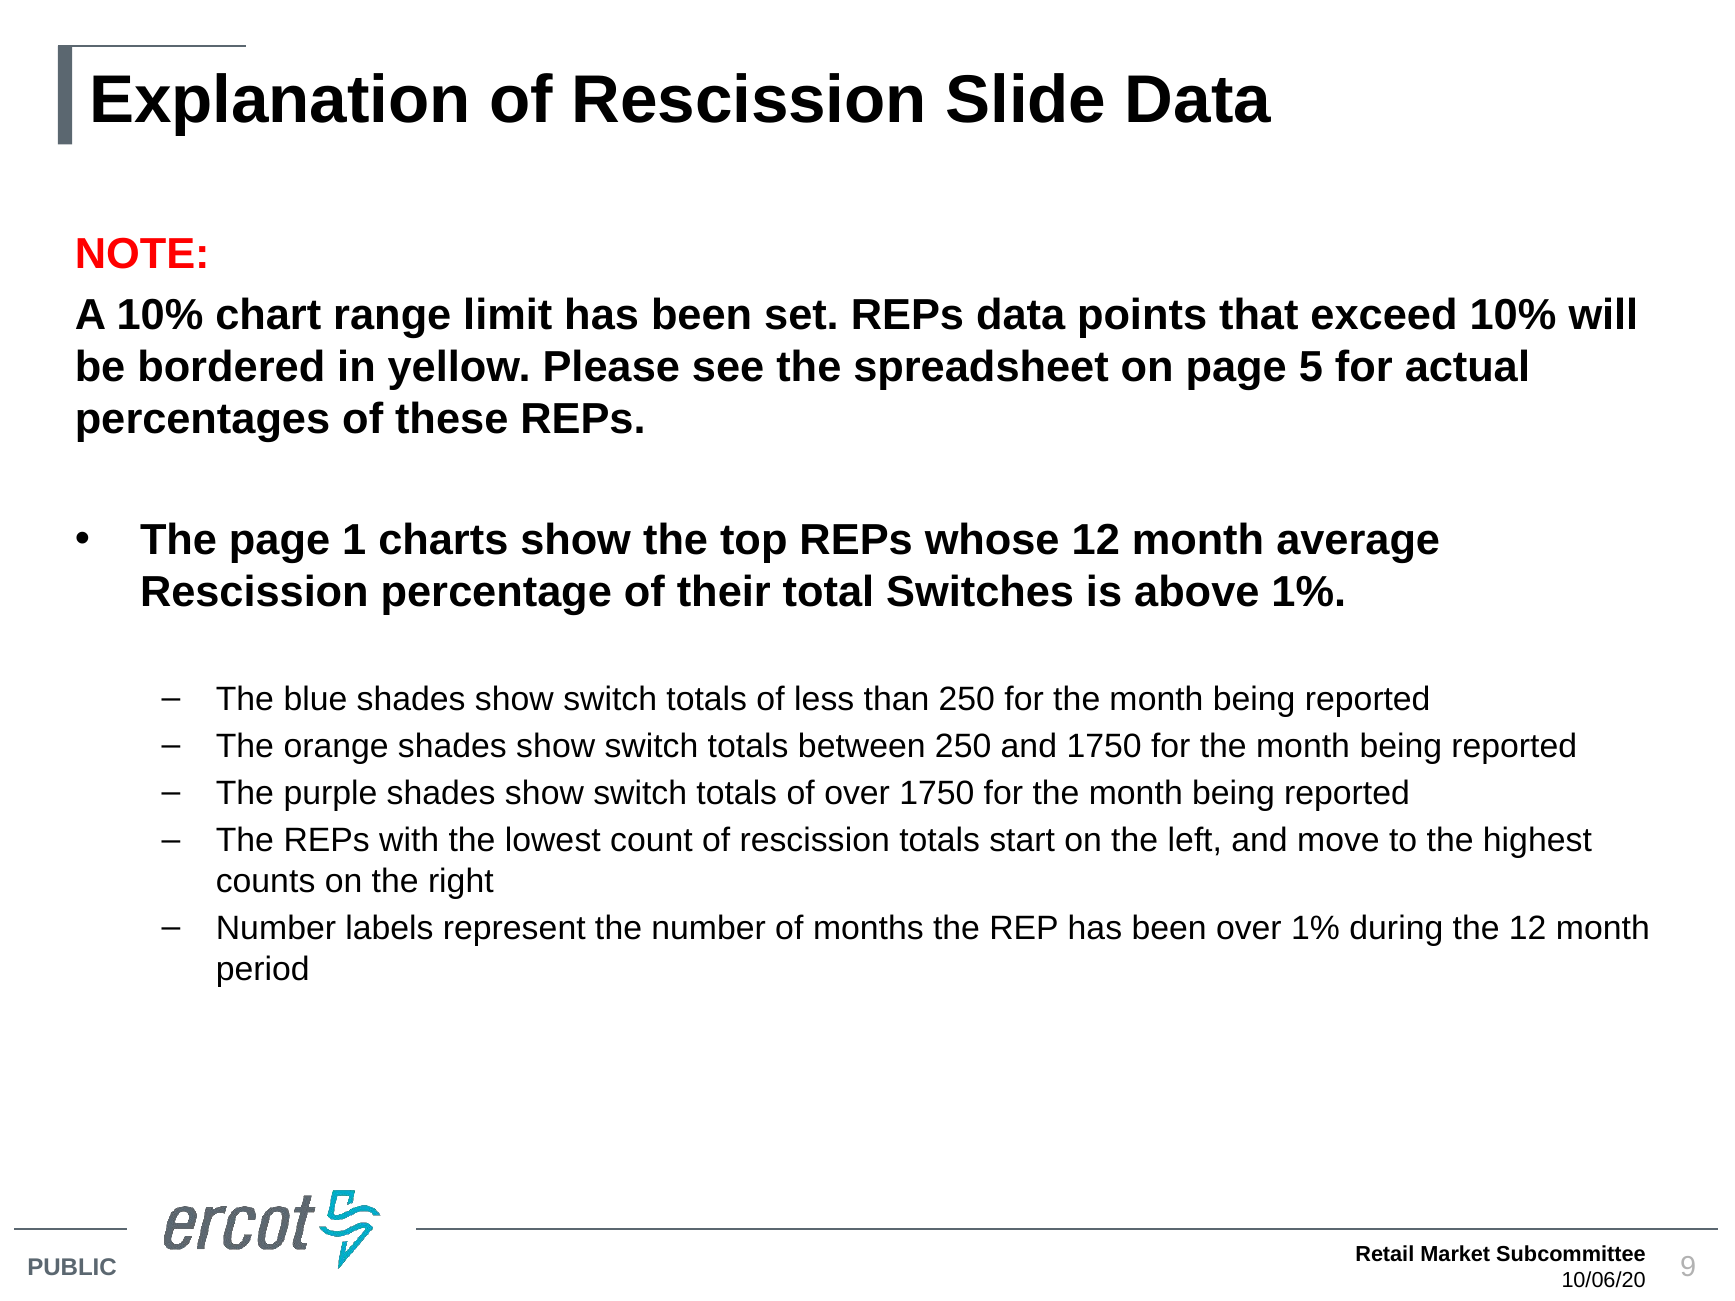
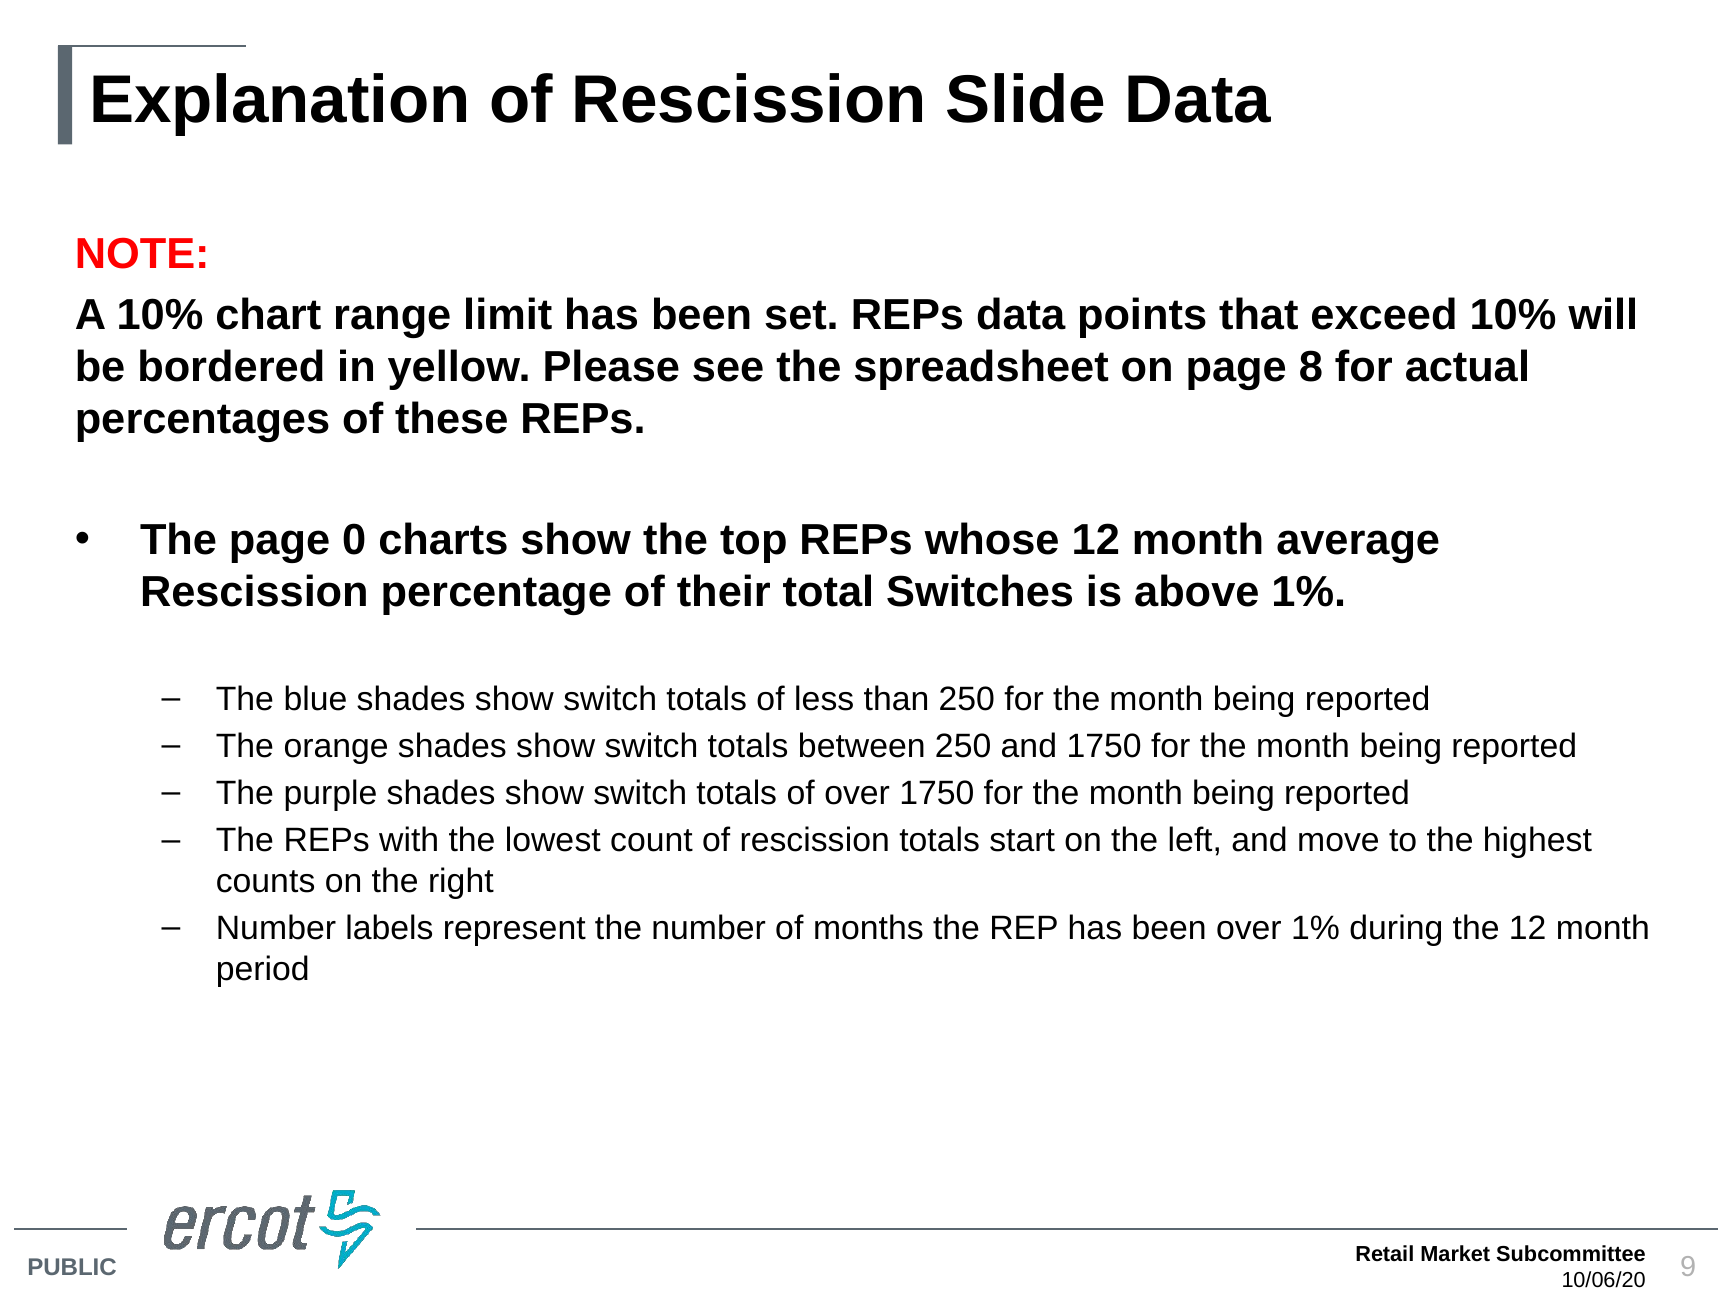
5: 5 -> 8
1: 1 -> 0
